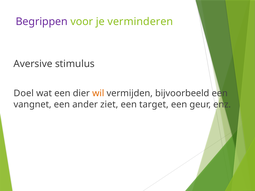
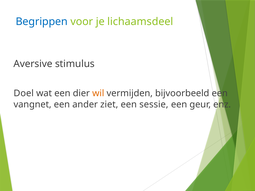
Begrippen colour: purple -> blue
verminderen: verminderen -> lichaamsdeel
target: target -> sessie
